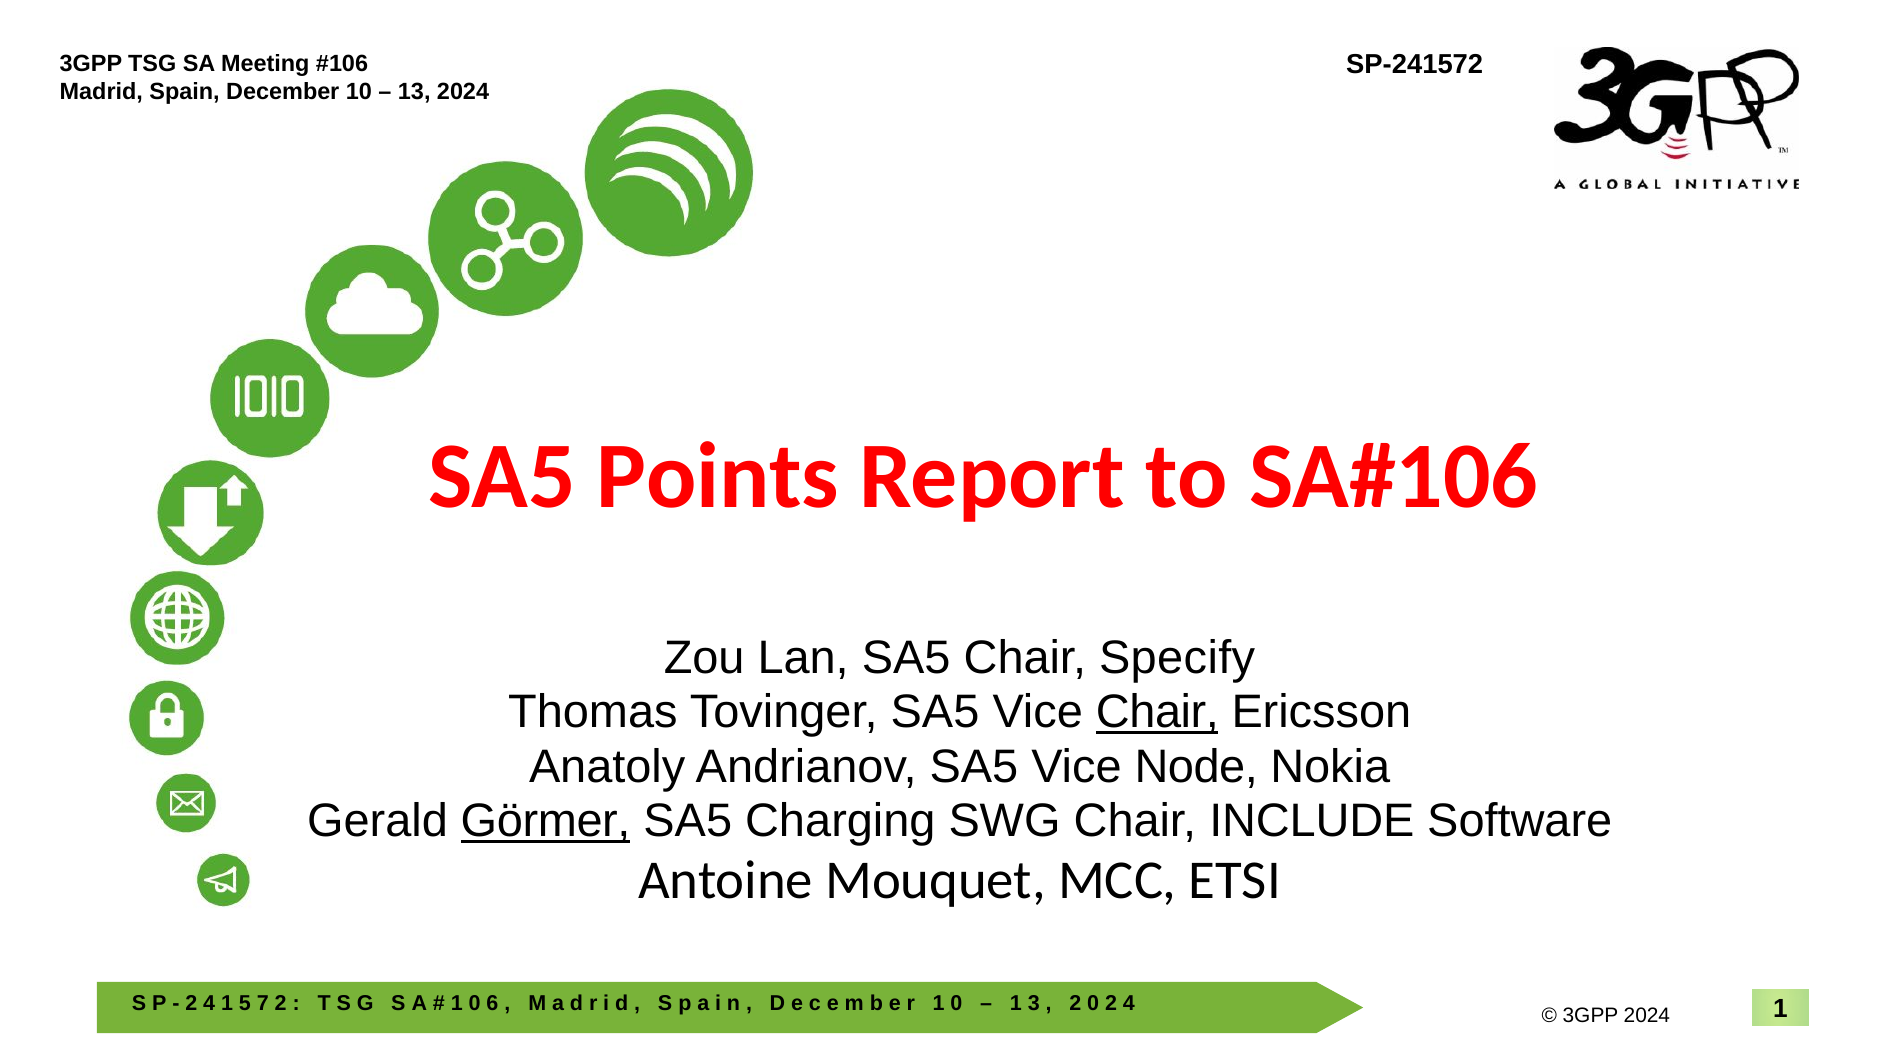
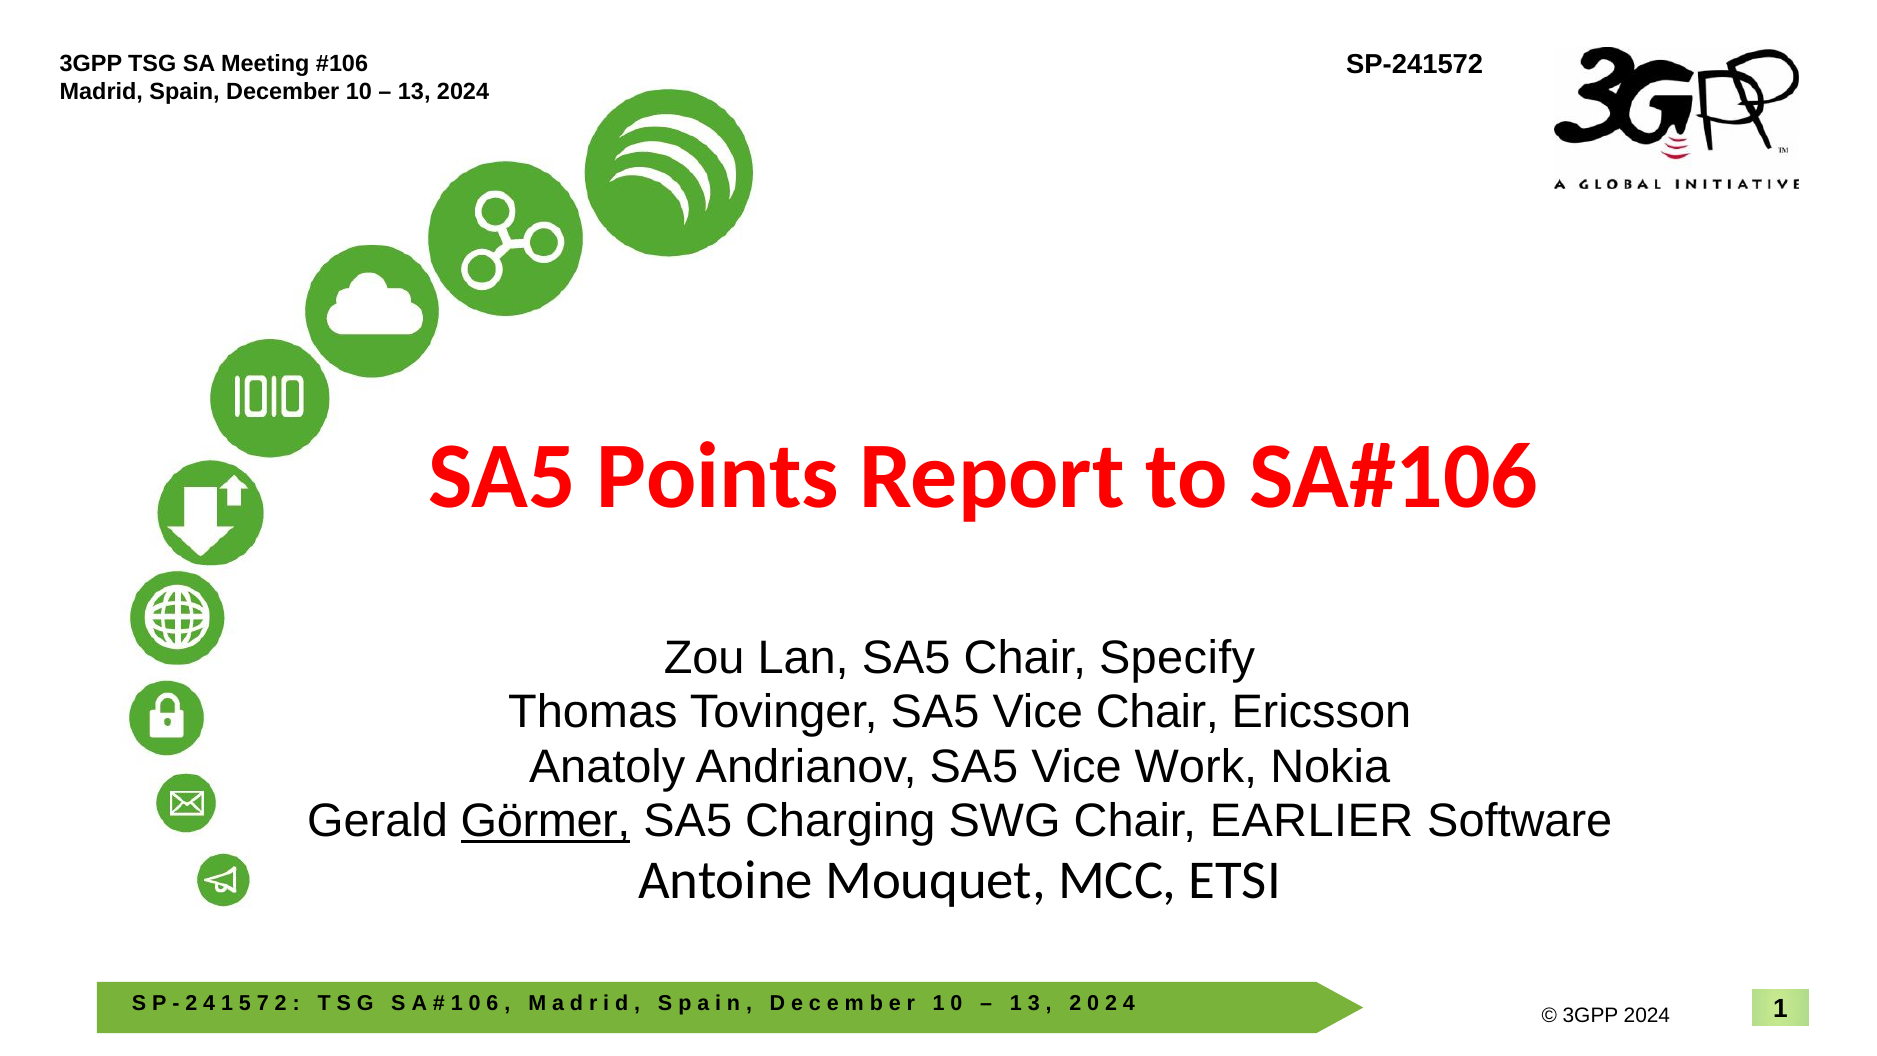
Chair at (1157, 712) underline: present -> none
Node: Node -> Work
INCLUDE: INCLUDE -> EARLIER
